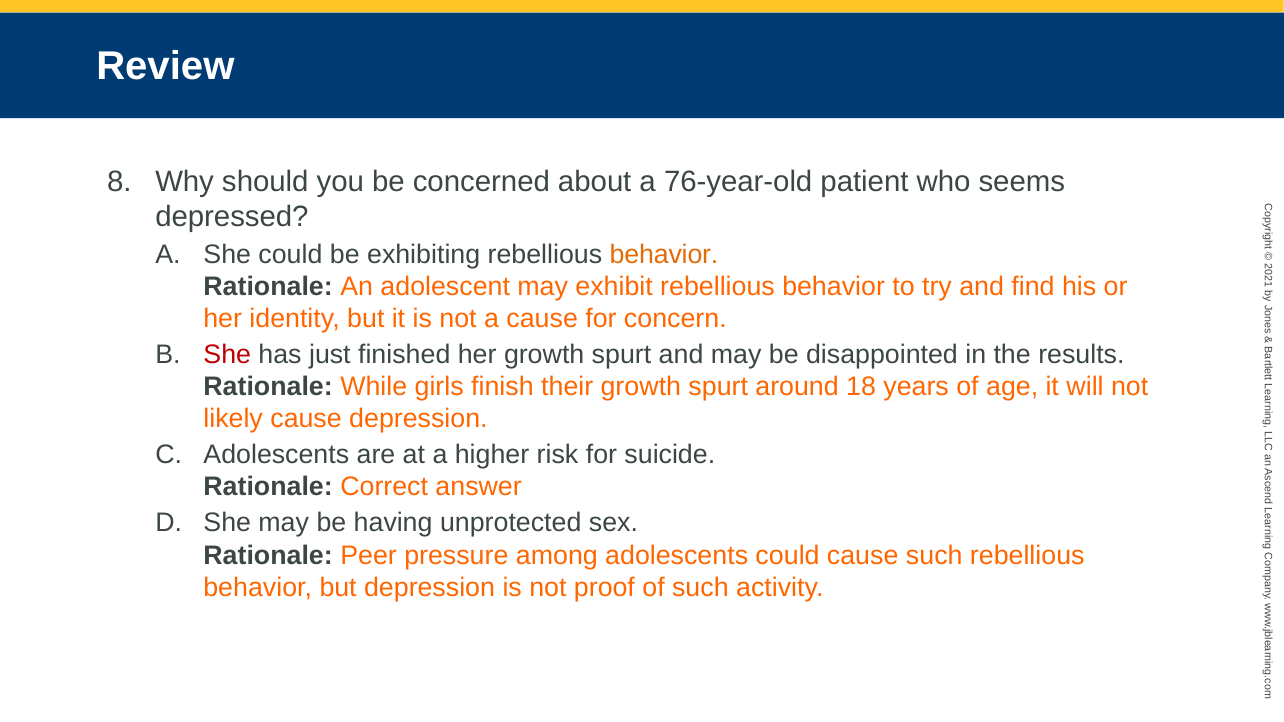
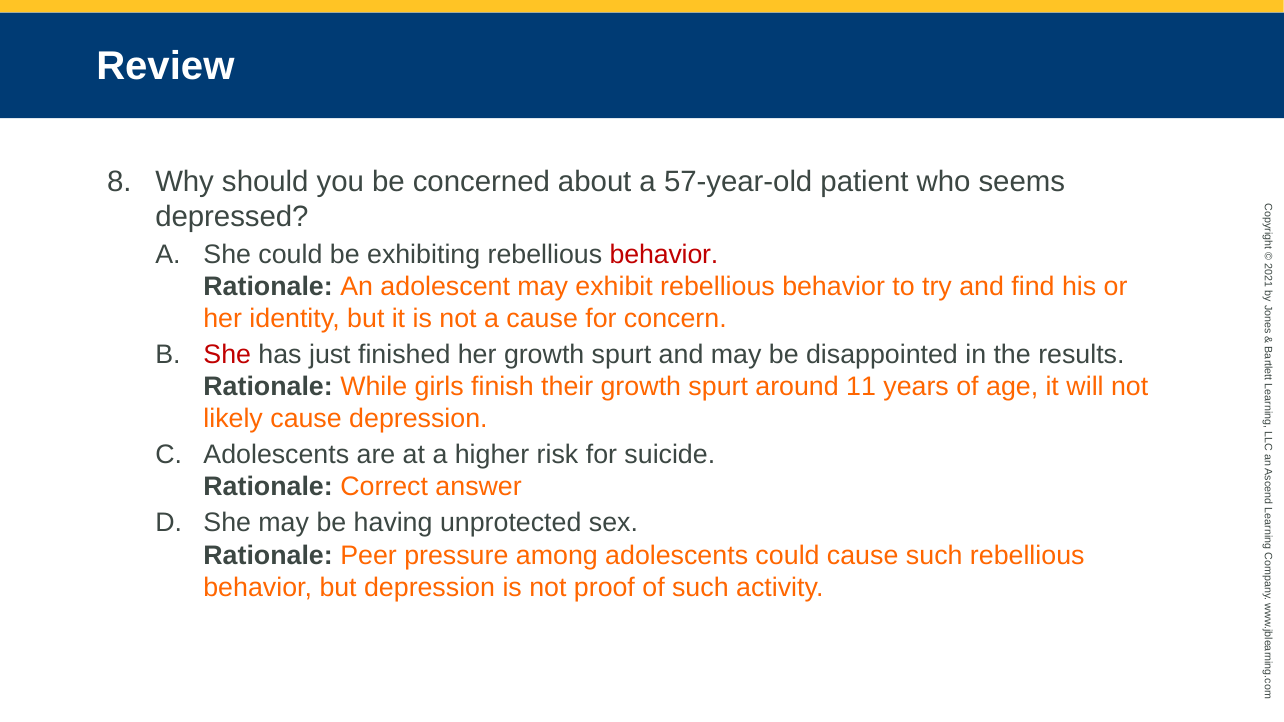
76-year-old: 76-year-old -> 57-year-old
behavior at (664, 254) colour: orange -> red
18: 18 -> 11
